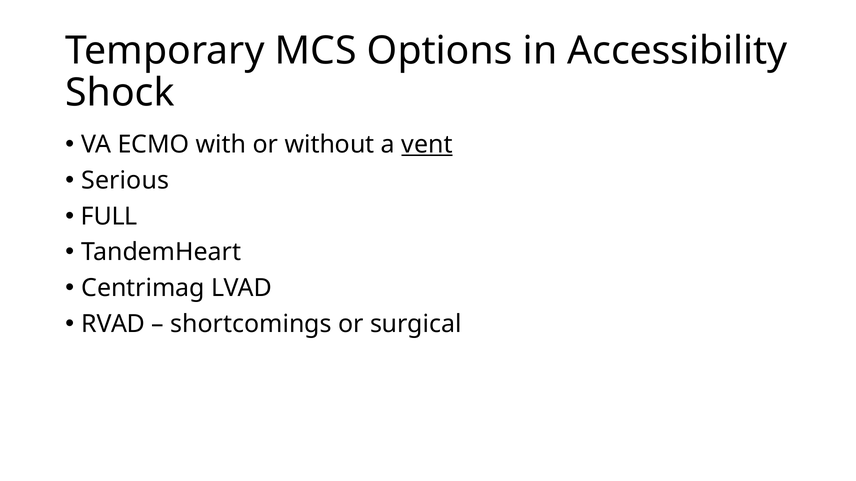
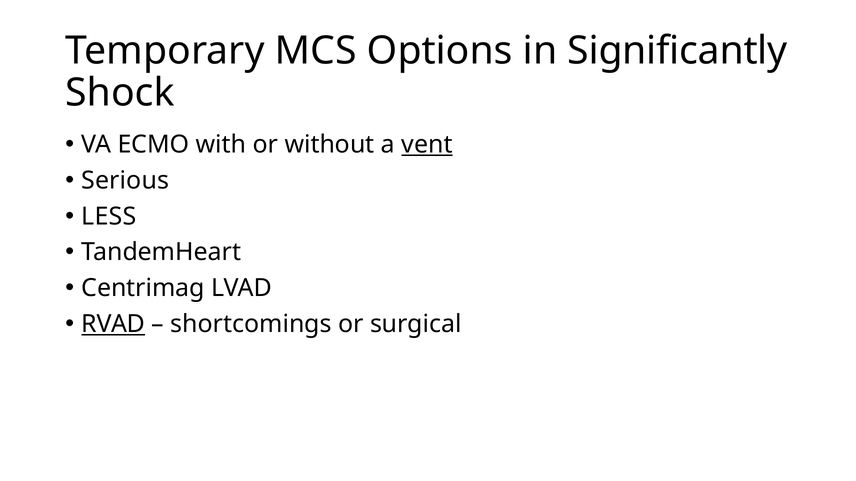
Accessibility: Accessibility -> Significantly
FULL: FULL -> LESS
RVAD underline: none -> present
